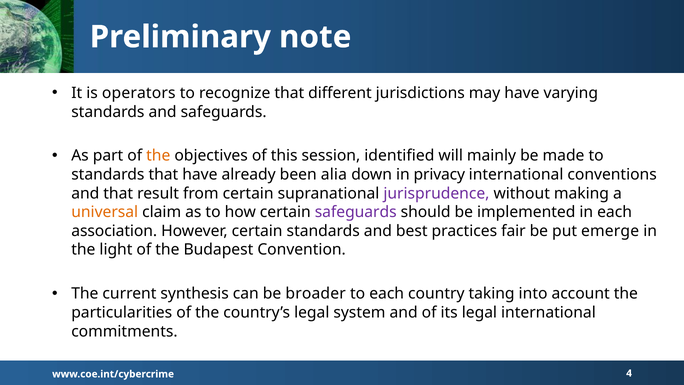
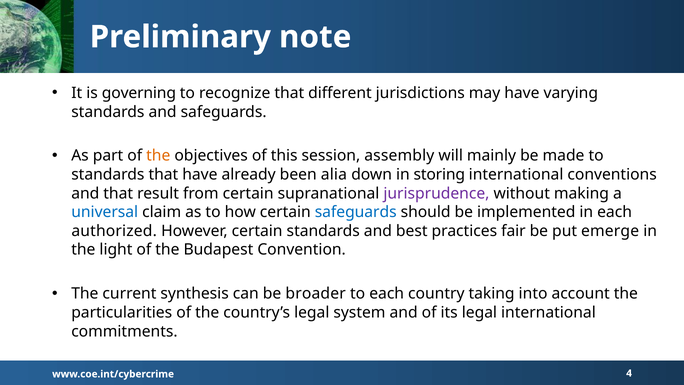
operators: operators -> governing
identified: identified -> assembly
privacy: privacy -> storing
universal colour: orange -> blue
safeguards at (356, 212) colour: purple -> blue
association: association -> authorized
